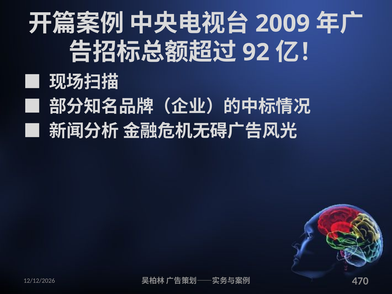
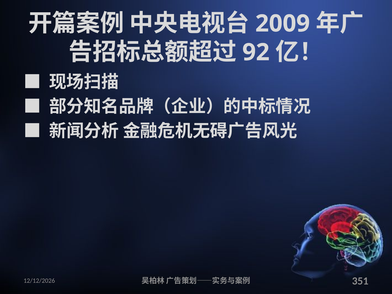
470: 470 -> 351
